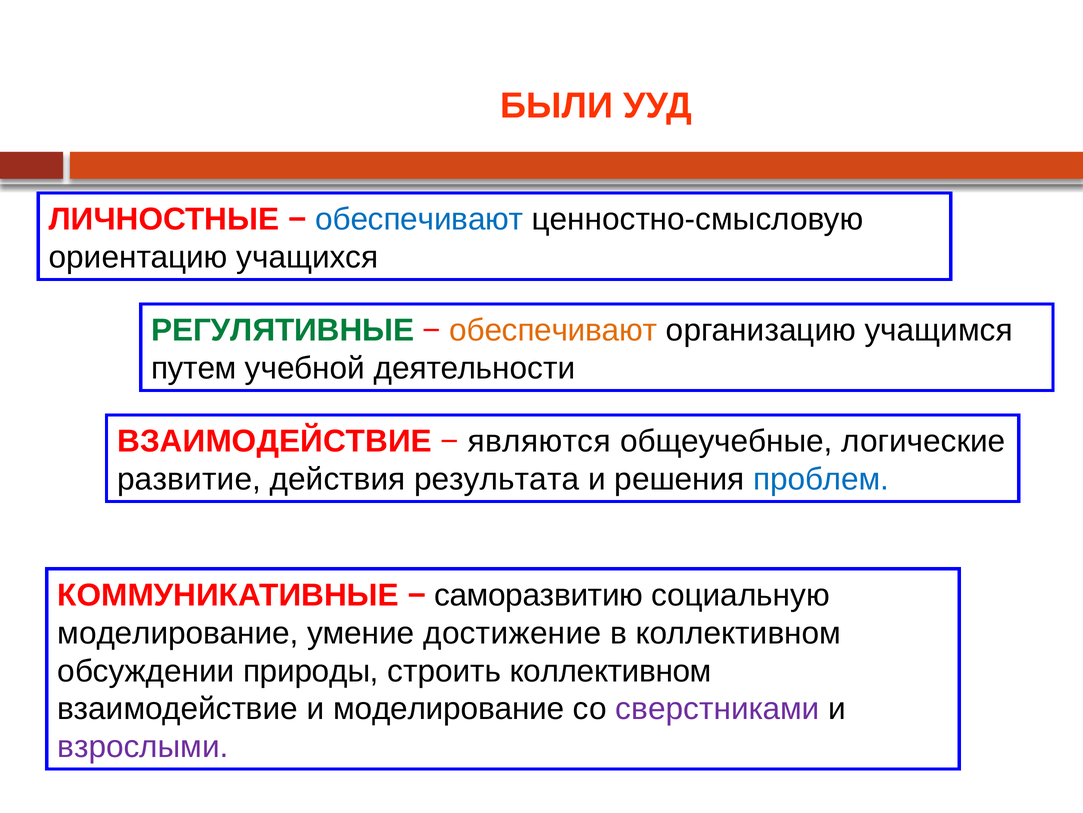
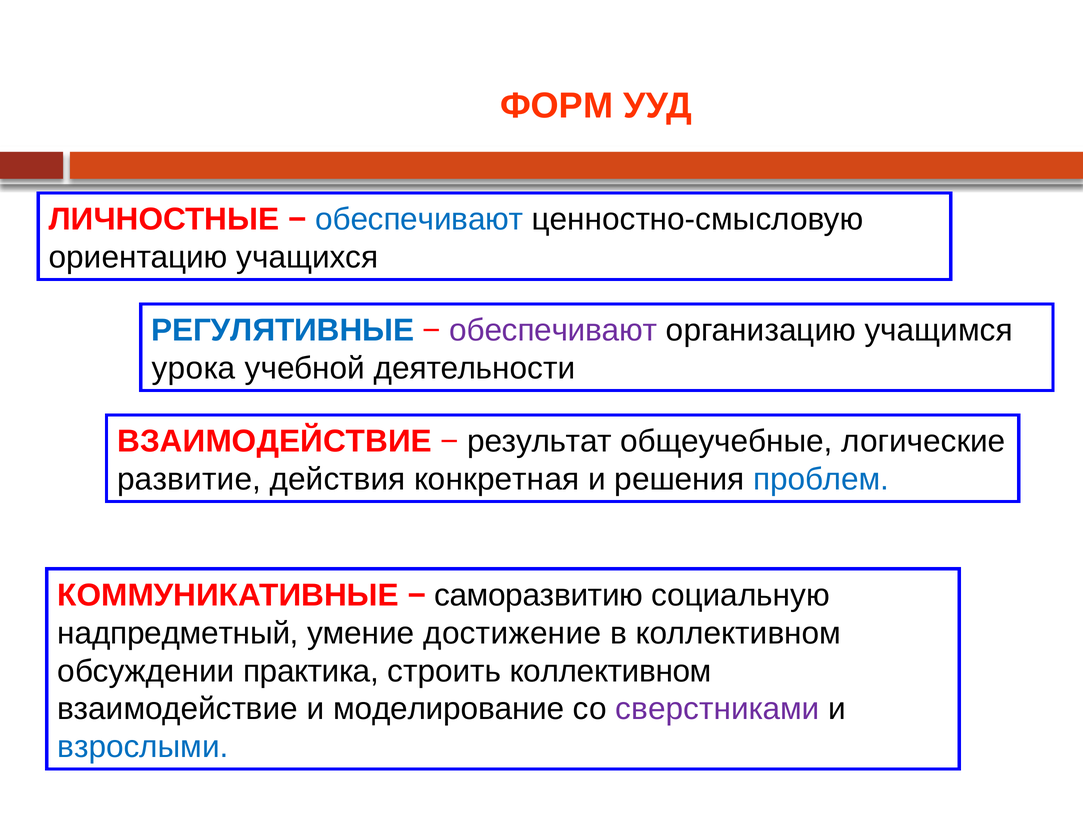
БЫЛИ: БЫЛИ -> ФОРМ
РЕГУЛЯТИВНЫЕ colour: green -> blue
обеспечивают at (553, 330) colour: orange -> purple
путем: путем -> урока
являются: являются -> результат
результата: результата -> конкретная
моделирование at (178, 633): моделирование -> надпредметный
природы: природы -> практика
взрослыми colour: purple -> blue
